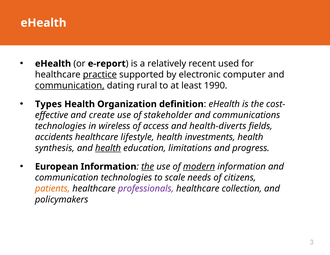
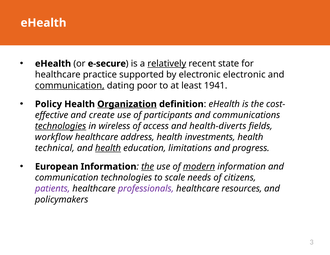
e-report: e-report -> e-secure
relatively underline: none -> present
used: used -> state
practice underline: present -> none
electronic computer: computer -> electronic
rural: rural -> poor
1990: 1990 -> 1941
Types: Types -> Policy
Organization underline: none -> present
stakeholder: stakeholder -> participants
technologies at (61, 126) underline: none -> present
accidents: accidents -> workflow
lifestyle: lifestyle -> address
synthesis: synthesis -> technical
patients colour: orange -> purple
collection: collection -> resources
